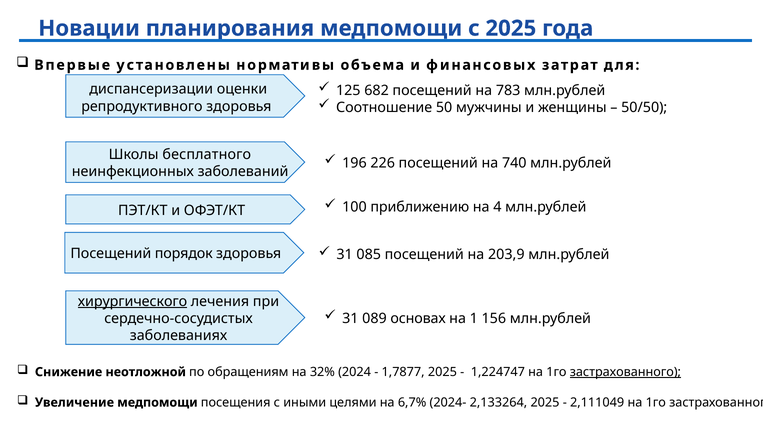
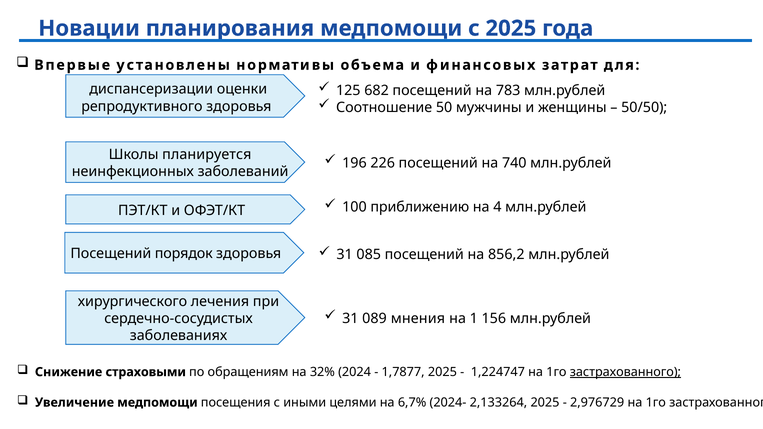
бесплатного: бесплатного -> планируется
203,9: 203,9 -> 856,2
хирургического underline: present -> none
основах: основах -> мнения
неотложной: неотложной -> страховыми
2,111049: 2,111049 -> 2,976729
